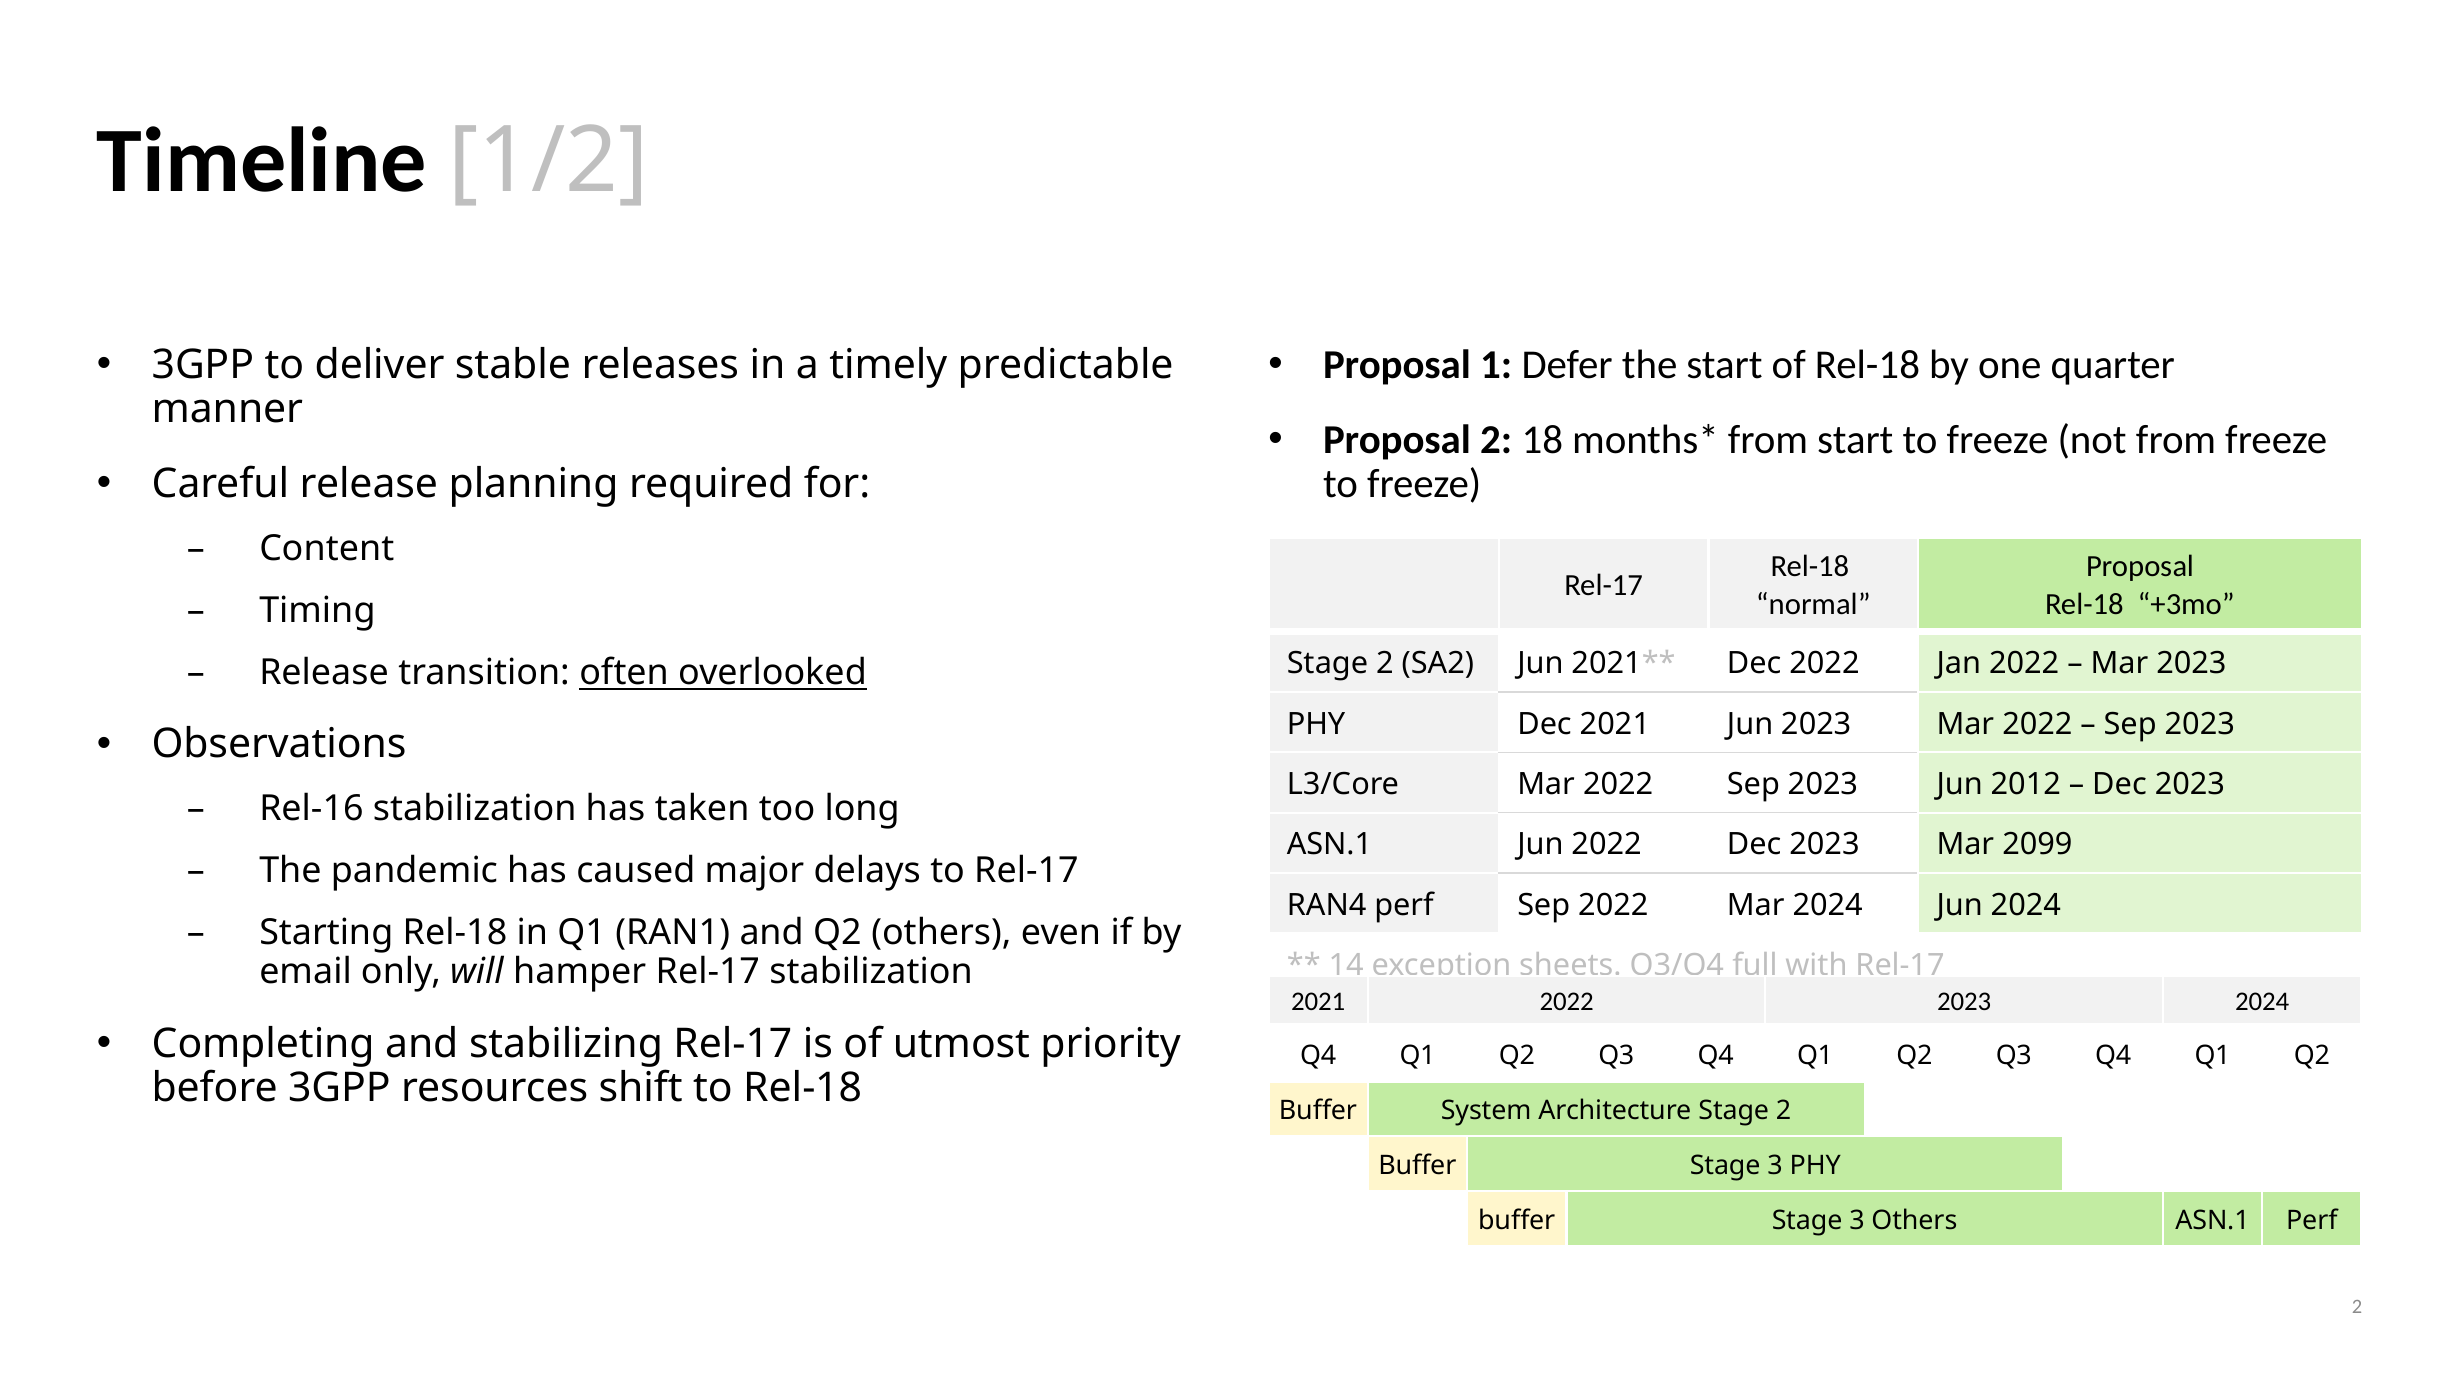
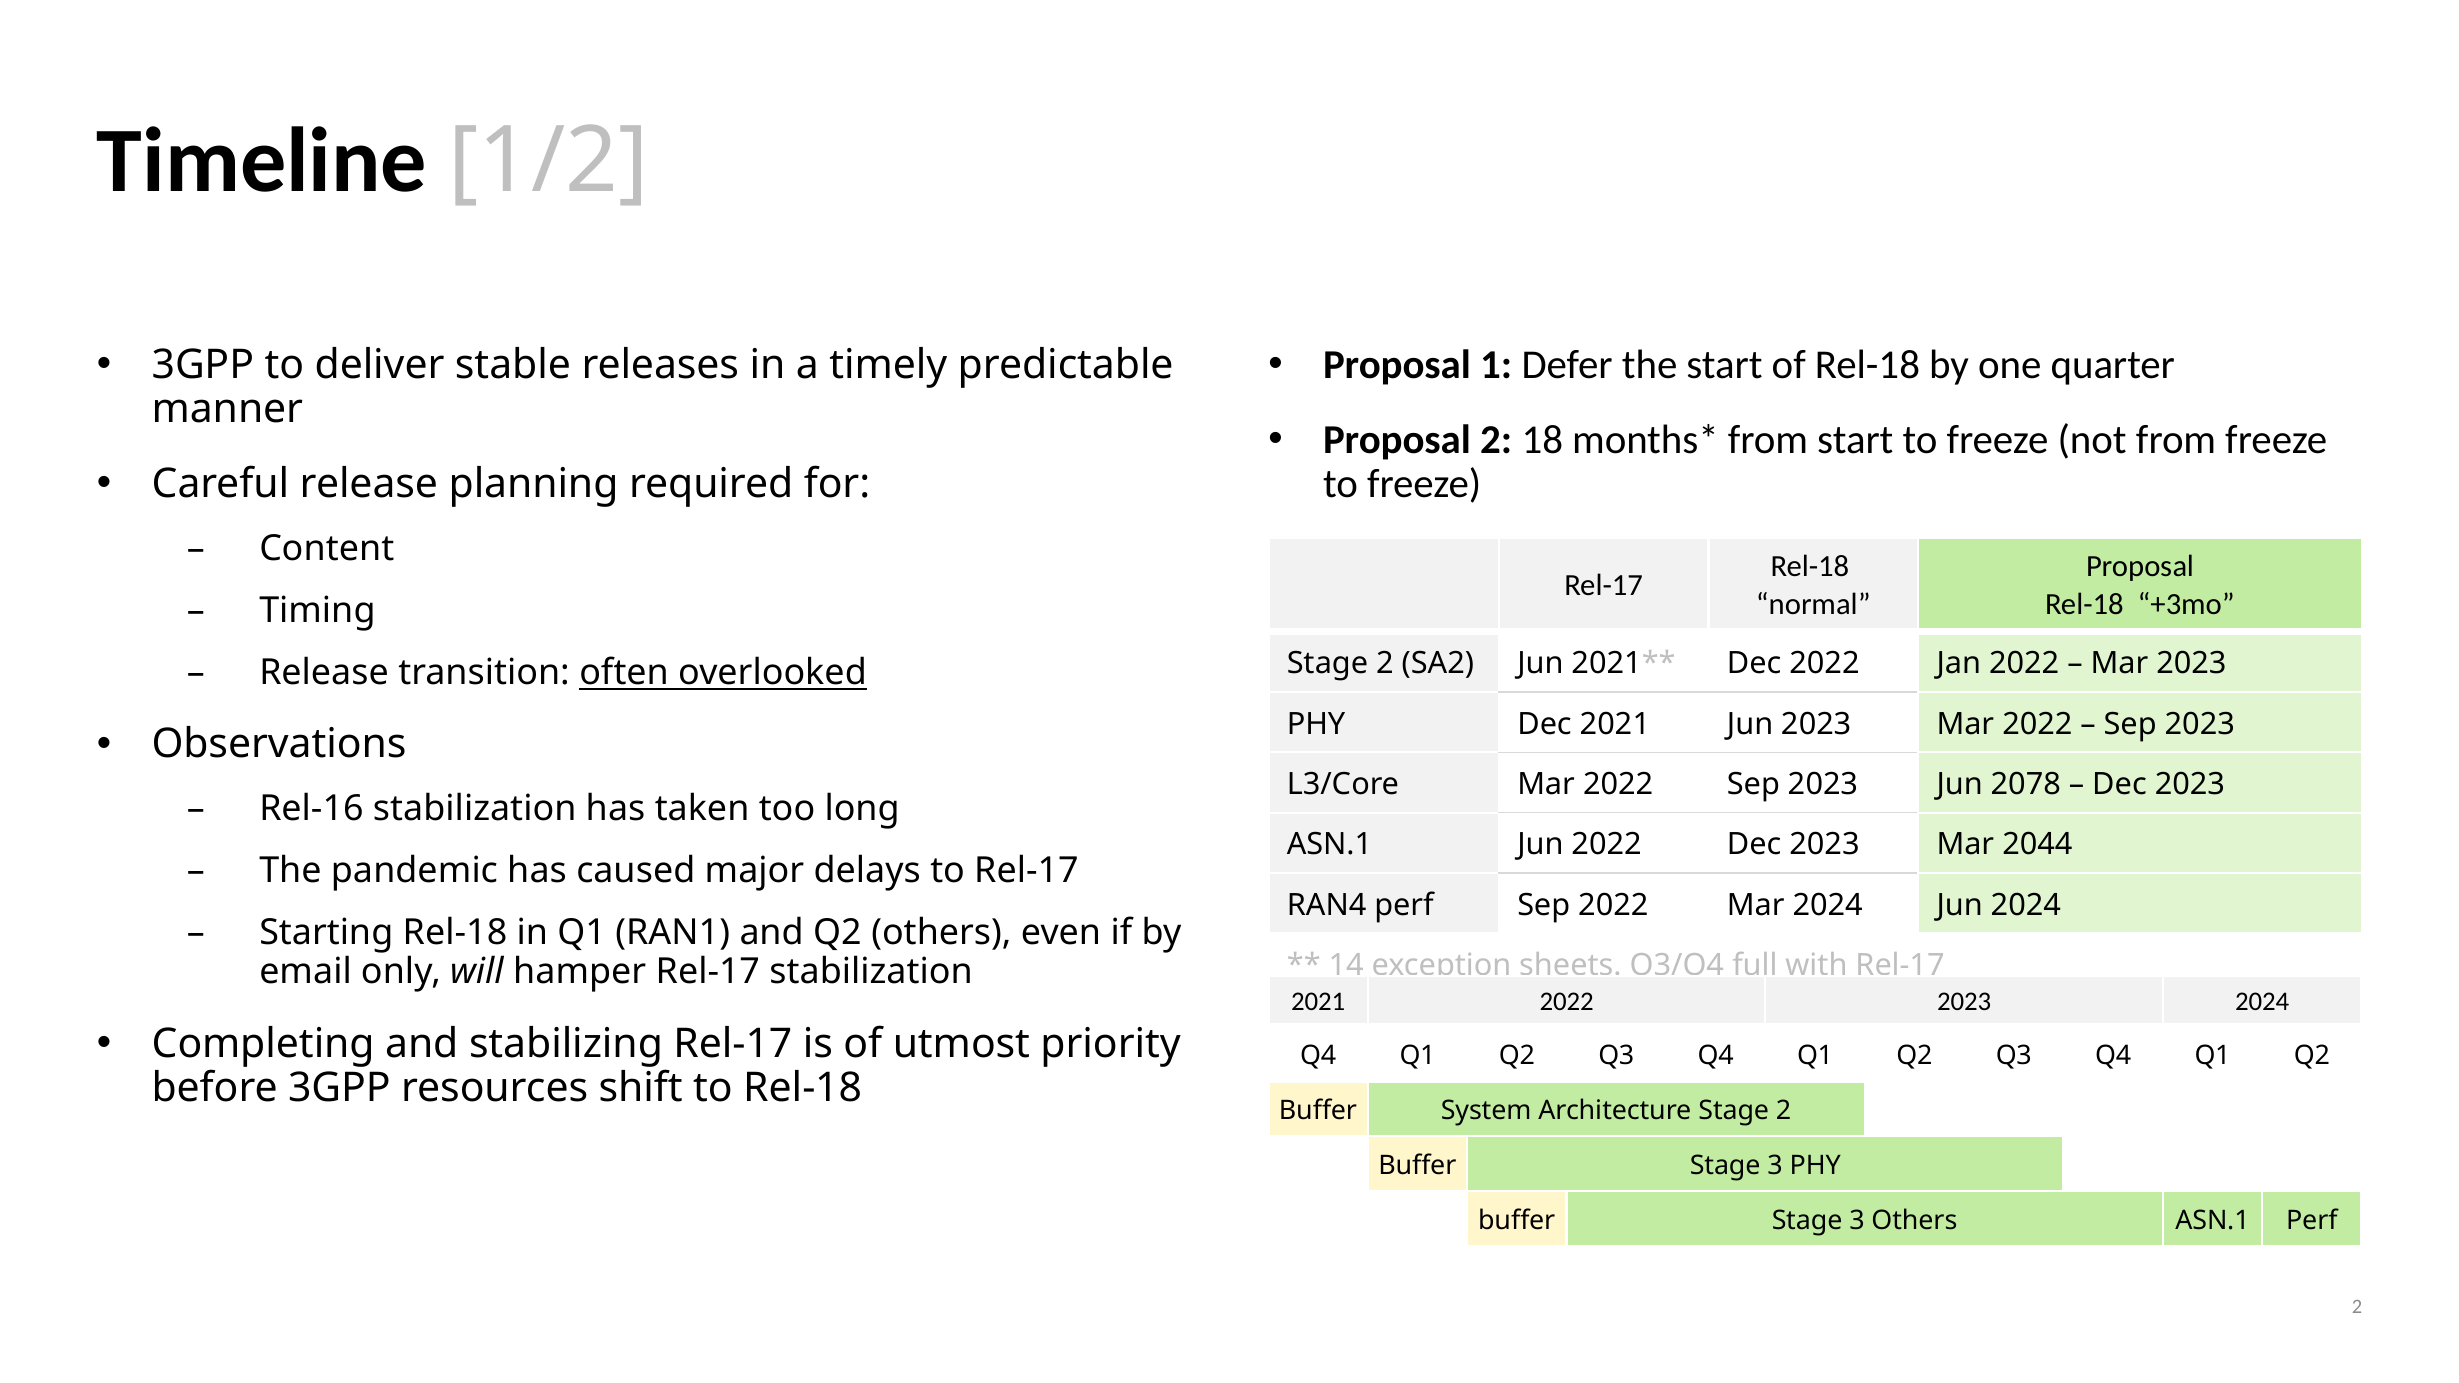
2012: 2012 -> 2078
2099: 2099 -> 2044
